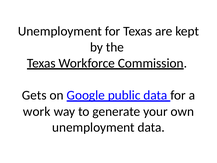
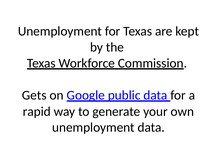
work: work -> rapid
